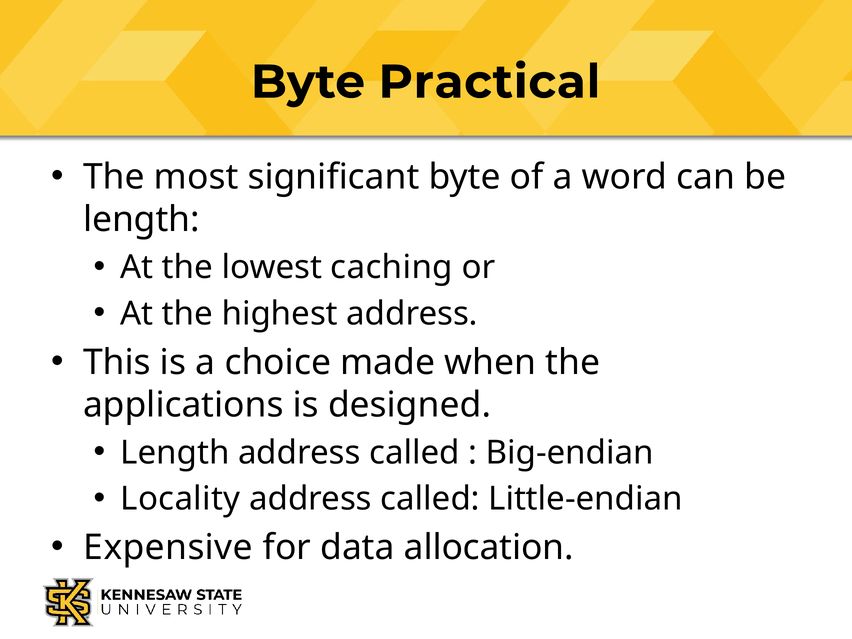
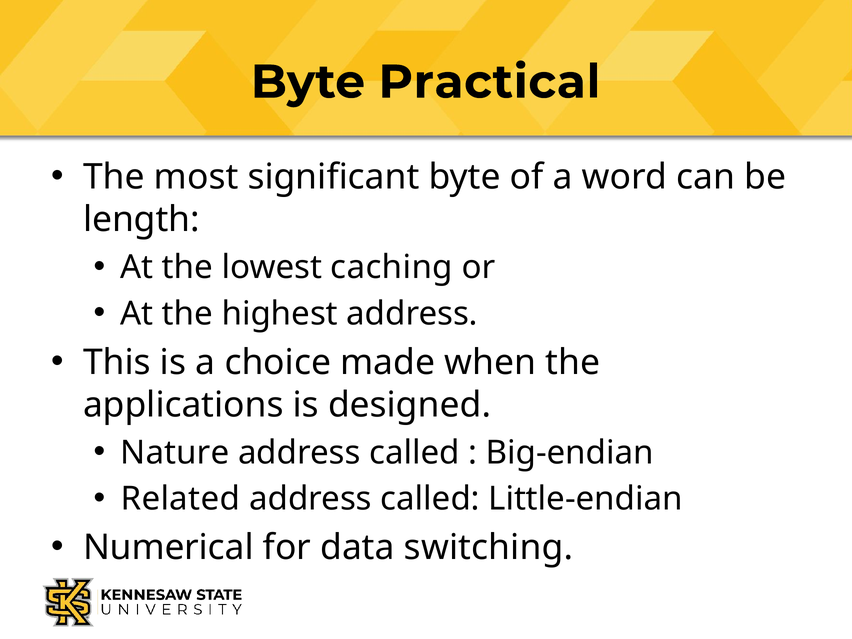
Length at (175, 453): Length -> Nature
Locality: Locality -> Related
Expensive: Expensive -> Numerical
allocation: allocation -> switching
